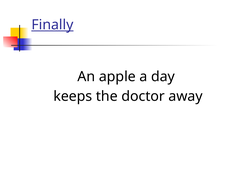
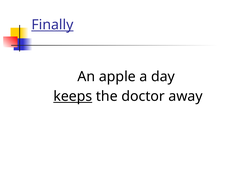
keeps underline: none -> present
